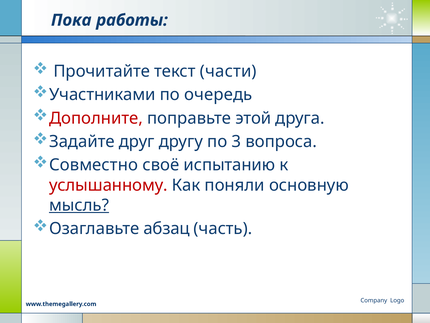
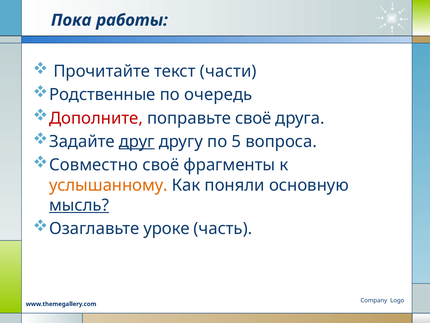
Участниками: Участниками -> Родственные
поправьте этой: этой -> своё
друг underline: none -> present
3: 3 -> 5
испытанию: испытанию -> фрагменты
услышанному colour: red -> orange
абзац: абзац -> уроке
